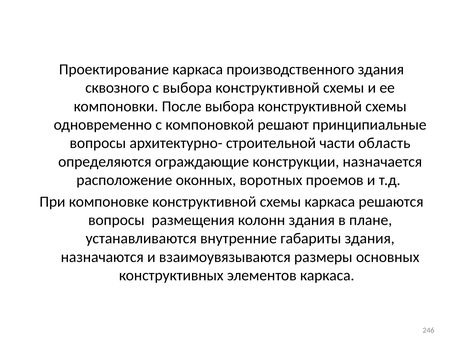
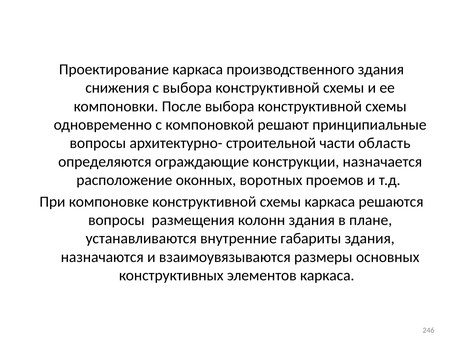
сквозного: сквозного -> снижения
